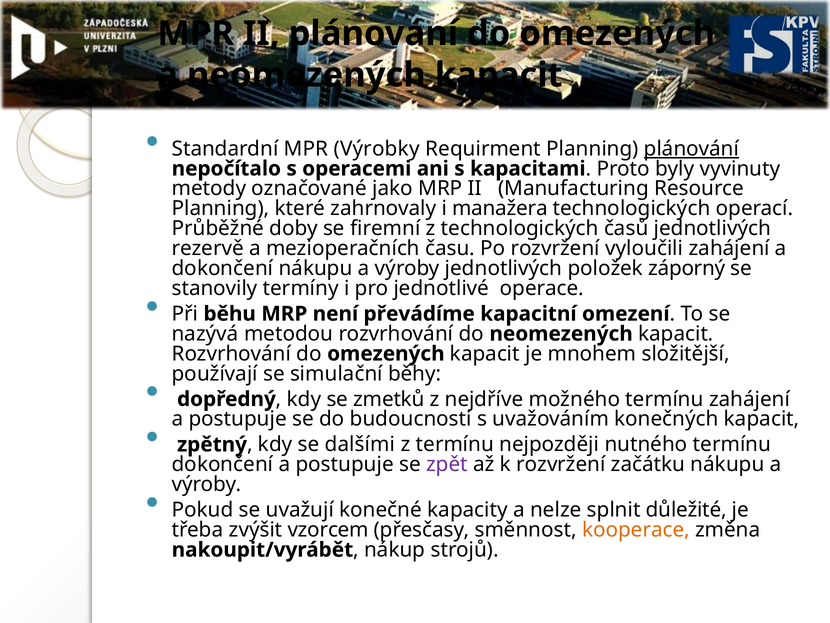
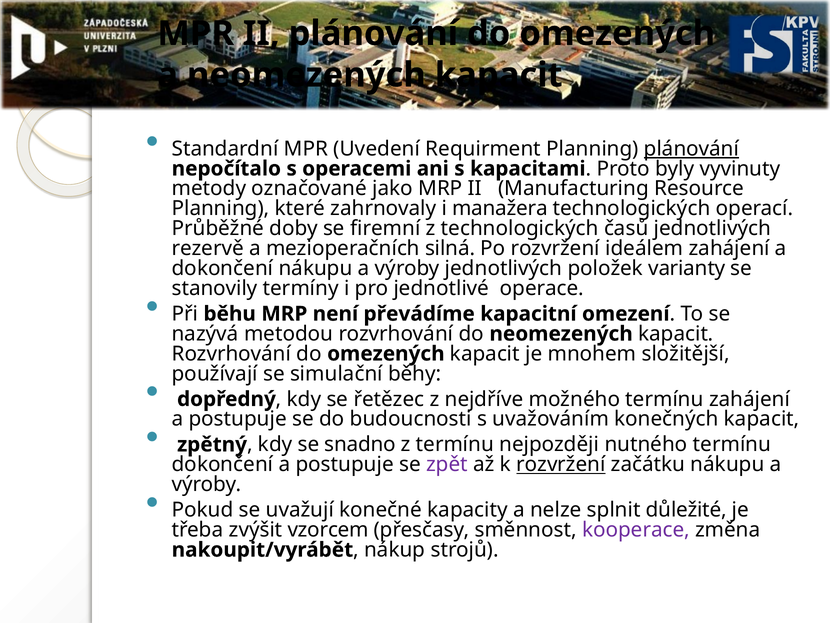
Výrobky: Výrobky -> Uvedení
času: času -> silná
vyloučili: vyloučili -> ideálem
záporný: záporný -> varianty
zmetků: zmetků -> řetězec
dalšími: dalšími -> snadno
rozvržení at (561, 464) underline: none -> present
kooperace colour: orange -> purple
